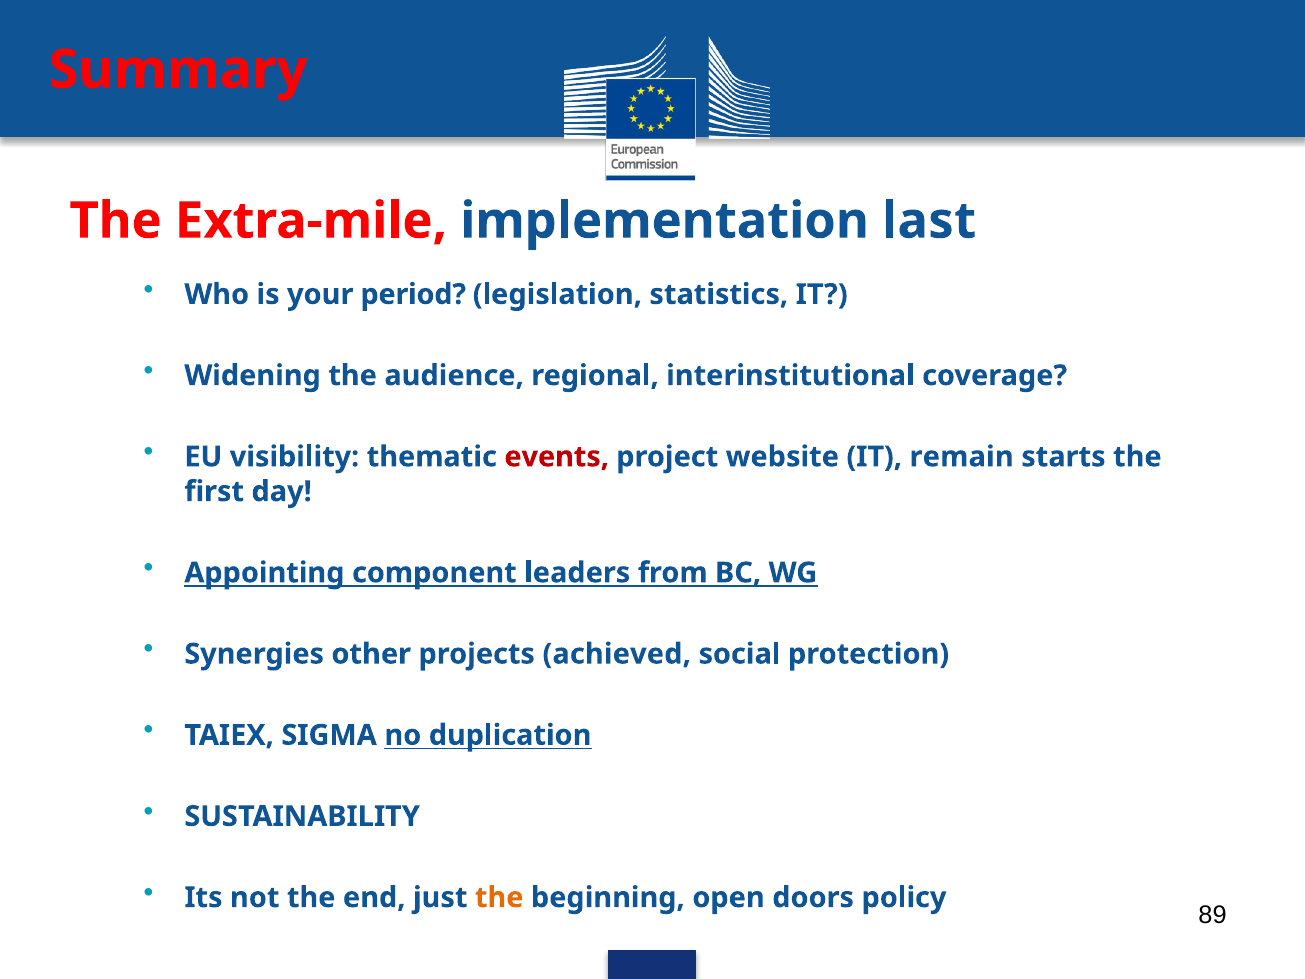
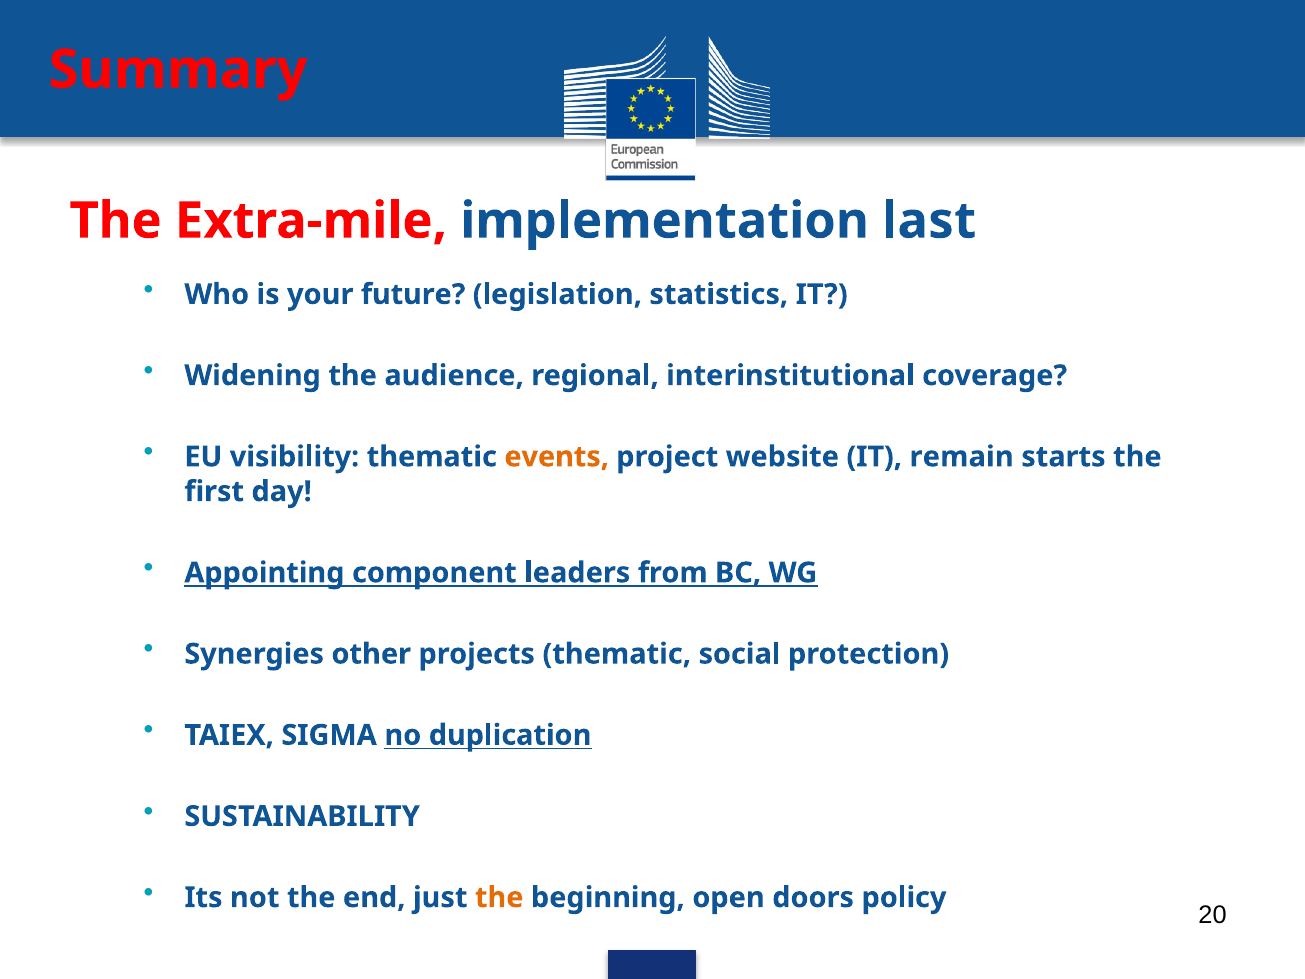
period: period -> future
events colour: red -> orange
projects achieved: achieved -> thematic
89: 89 -> 20
